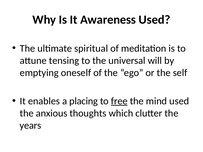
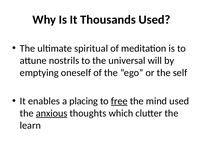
Awareness: Awareness -> Thousands
tensing: tensing -> nostrils
anxious underline: none -> present
years: years -> learn
